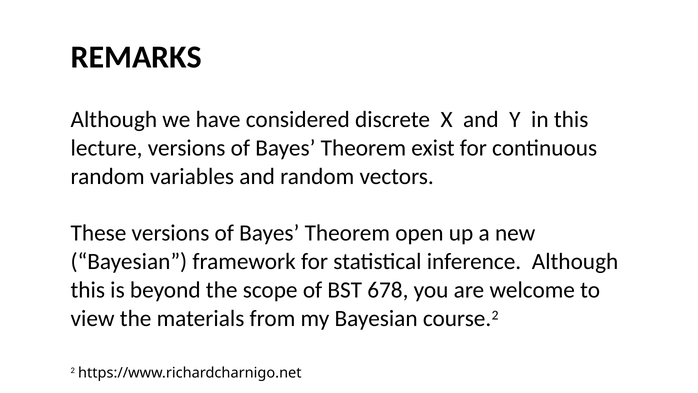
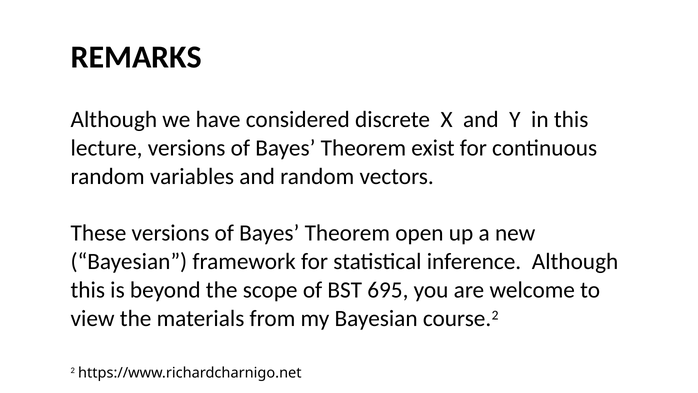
678: 678 -> 695
